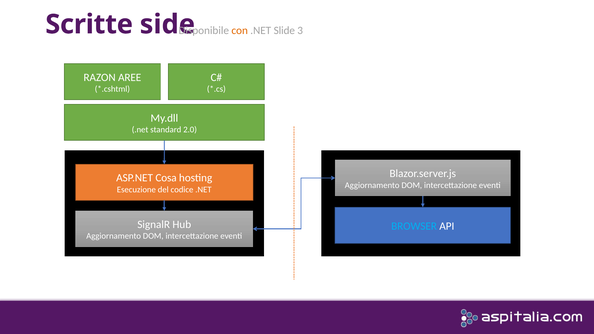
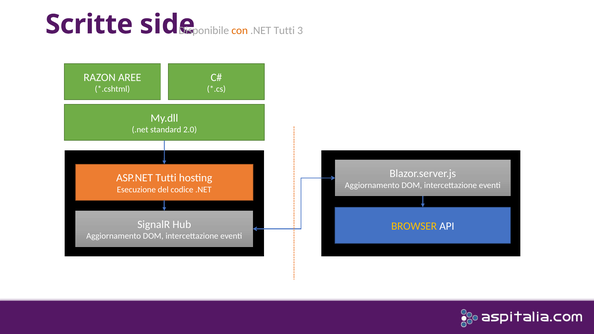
.NET Slide: Slide -> Tutti
ASP.NET Cosa: Cosa -> Tutti
BROWSER colour: light blue -> yellow
